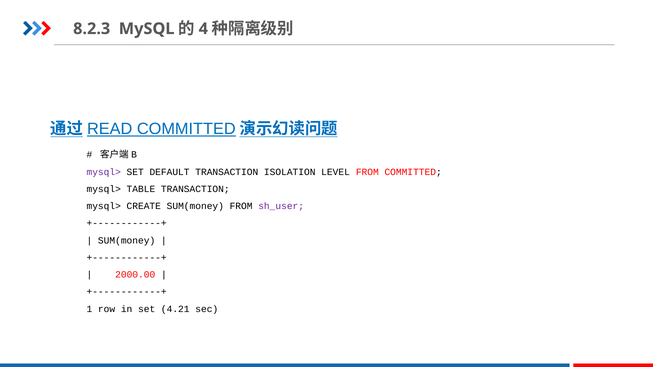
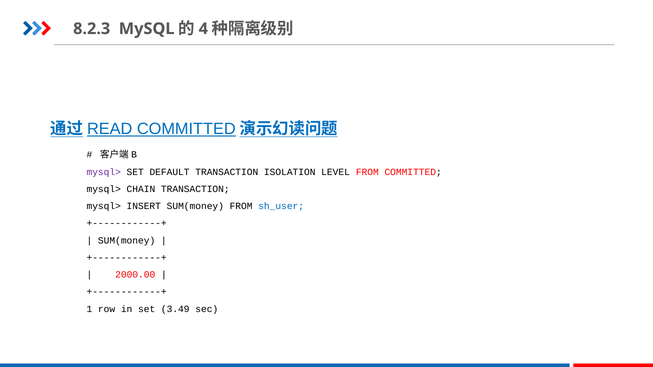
TABLE: TABLE -> CHAIN
CREATE: CREATE -> INSERT
sh_user colour: purple -> blue
4.21: 4.21 -> 3.49
